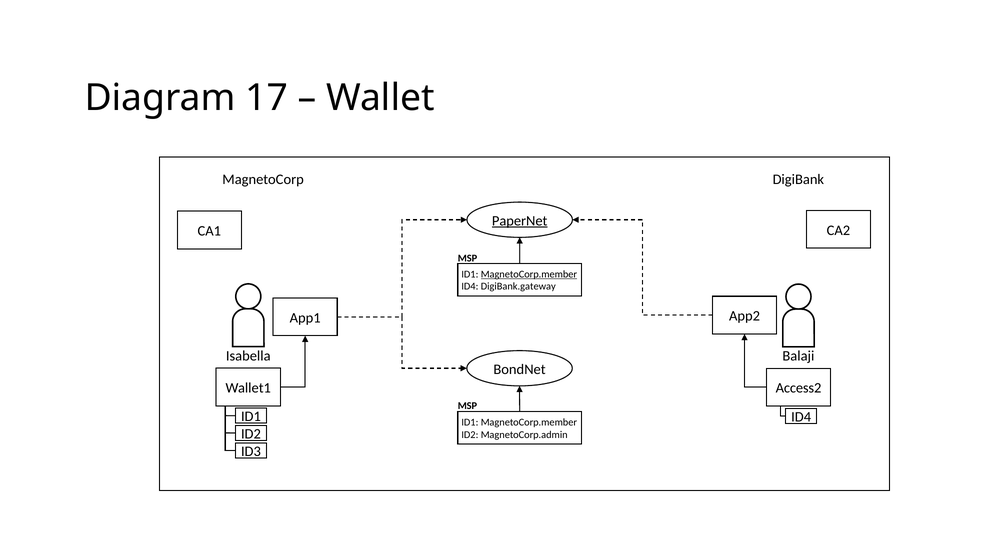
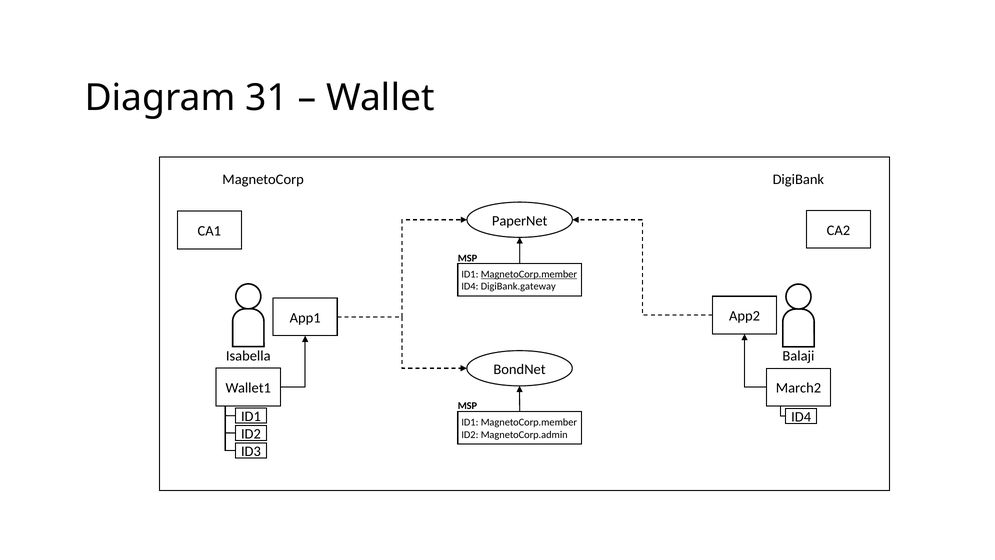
17: 17 -> 31
PaperNet underline: present -> none
Access2: Access2 -> March2
